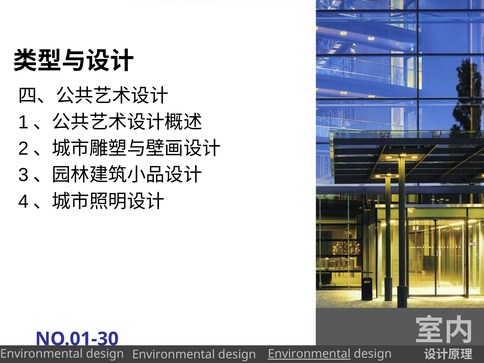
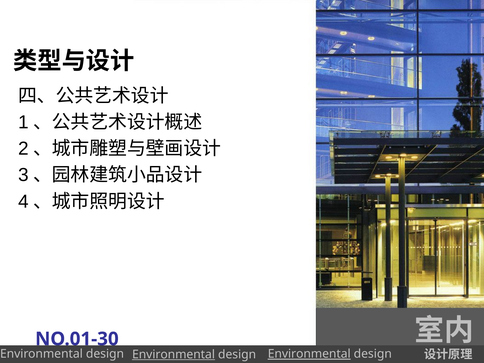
Environmental at (174, 354) underline: none -> present
